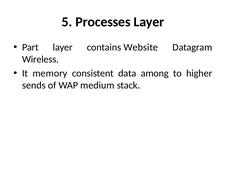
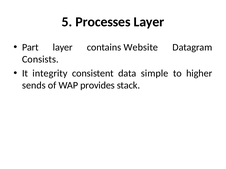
Wireless: Wireless -> Consists
memory: memory -> integrity
among: among -> simple
medium: medium -> provides
